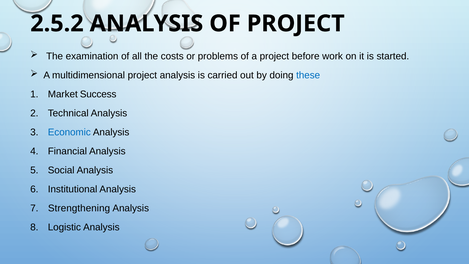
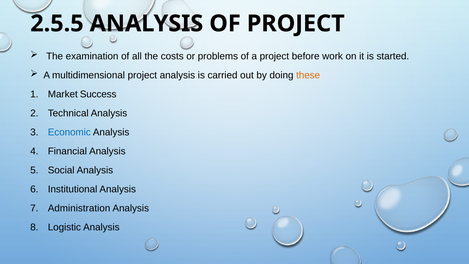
2.5.2: 2.5.2 -> 2.5.5
these colour: blue -> orange
Strengthening: Strengthening -> Administration
